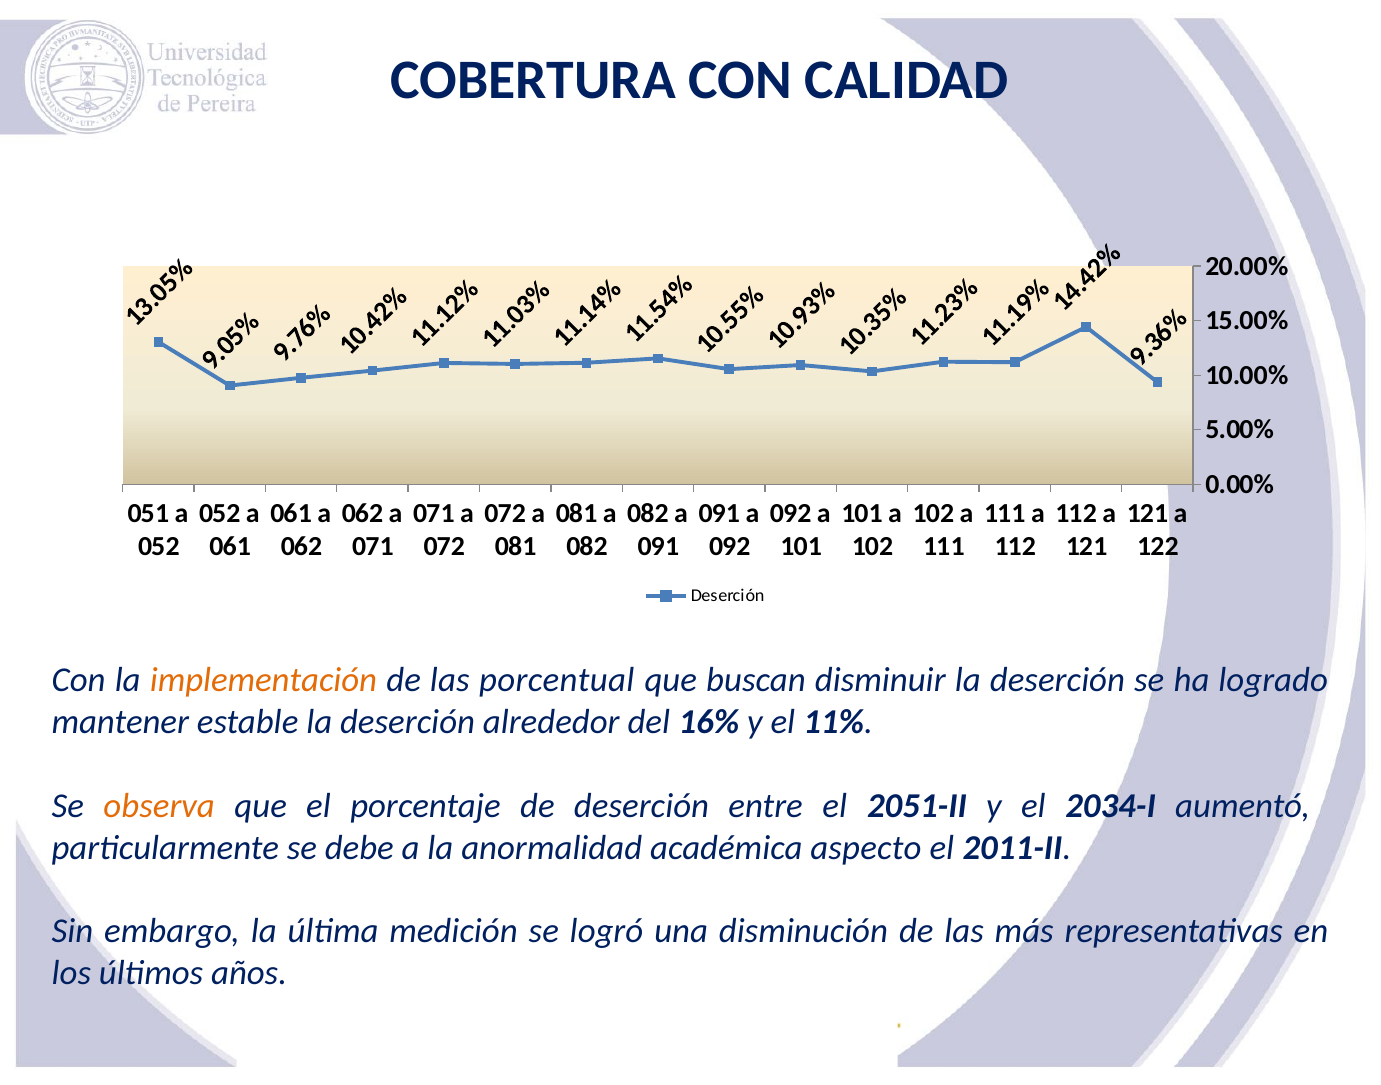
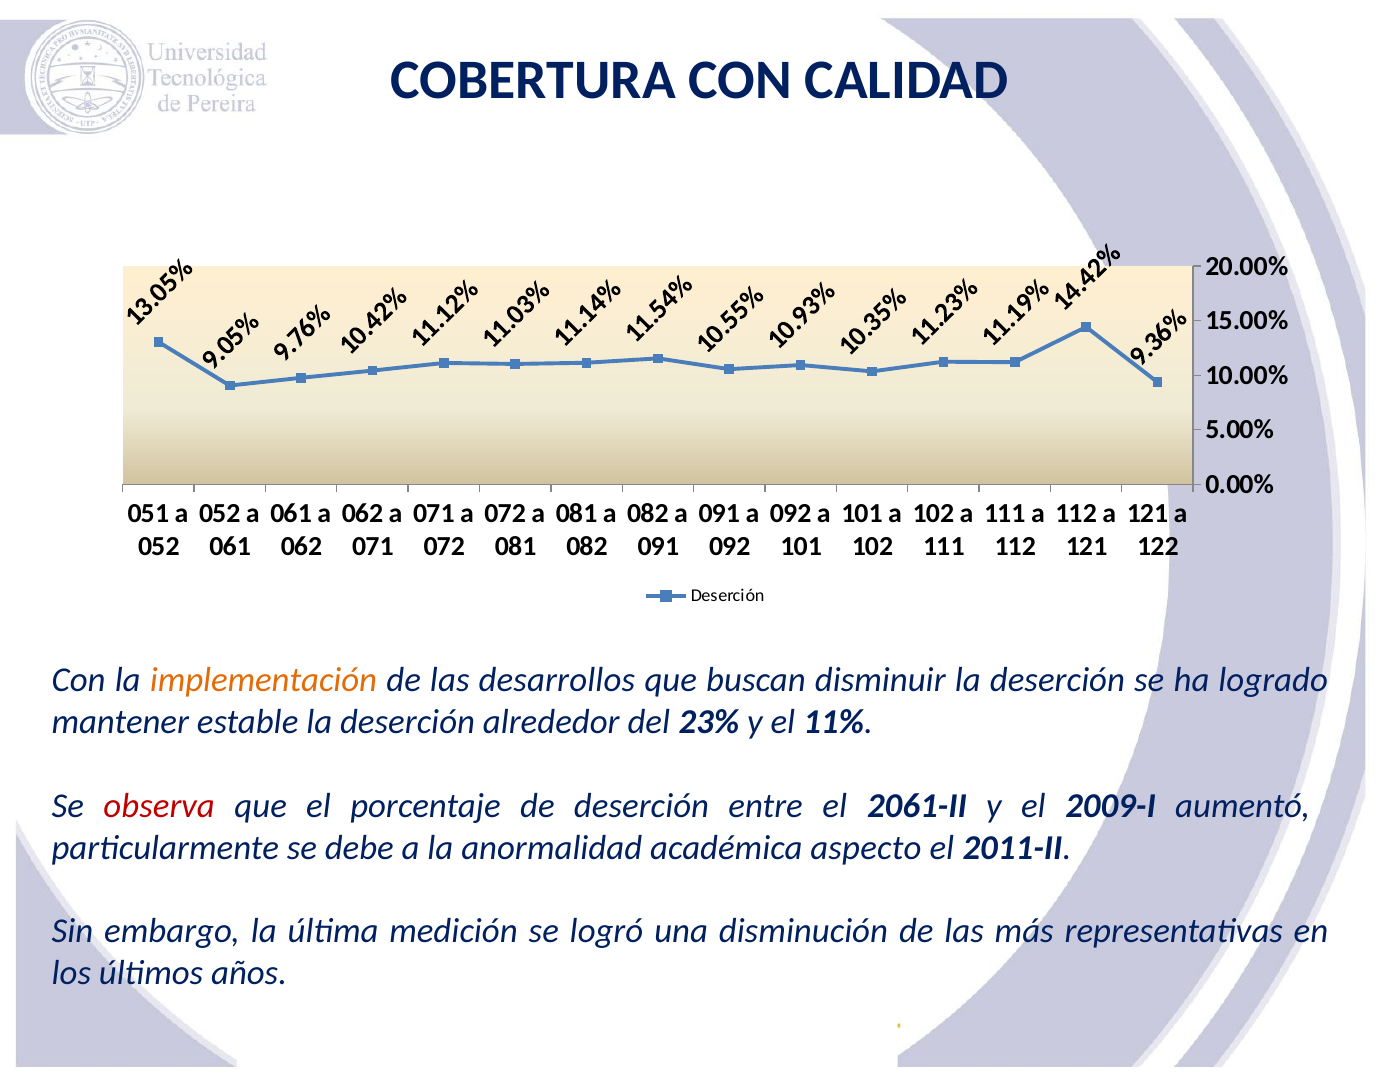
porcentual: porcentual -> desarrollos
16%: 16% -> 23%
observa colour: orange -> red
2051-II: 2051-II -> 2061-II
2034-I: 2034-I -> 2009-I
